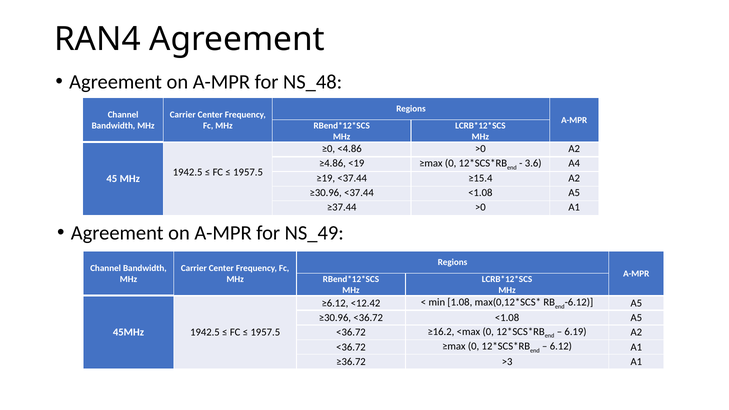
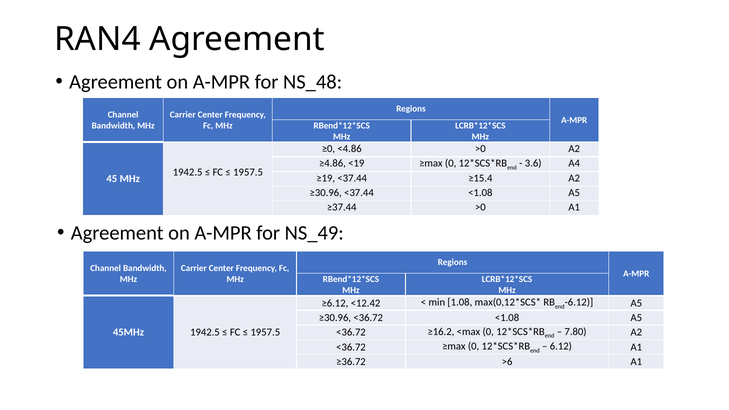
6.19: 6.19 -> 7.80
>3: >3 -> >6
